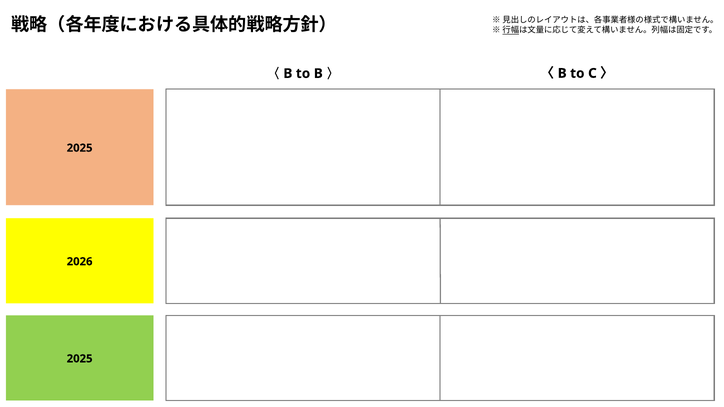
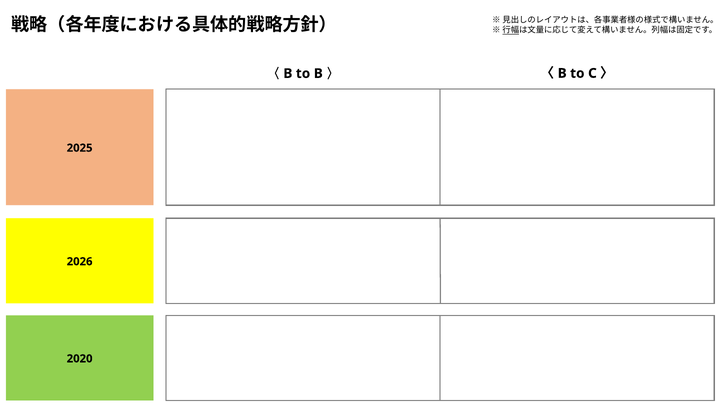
2025 at (80, 359): 2025 -> 2020
